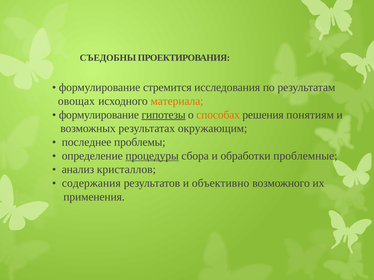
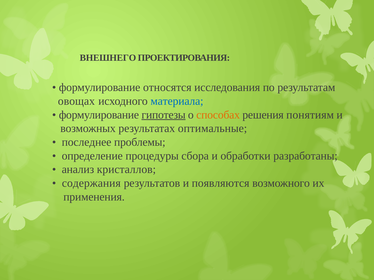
СЪЕДОБНЫ: СЪЕДОБНЫ -> ВНЕШНЕГО
стремится: стремится -> относятся
материала colour: orange -> blue
окружающим: окружающим -> оптимальные
процедуры underline: present -> none
проблемные: проблемные -> разработаны
объективно: объективно -> появляются
